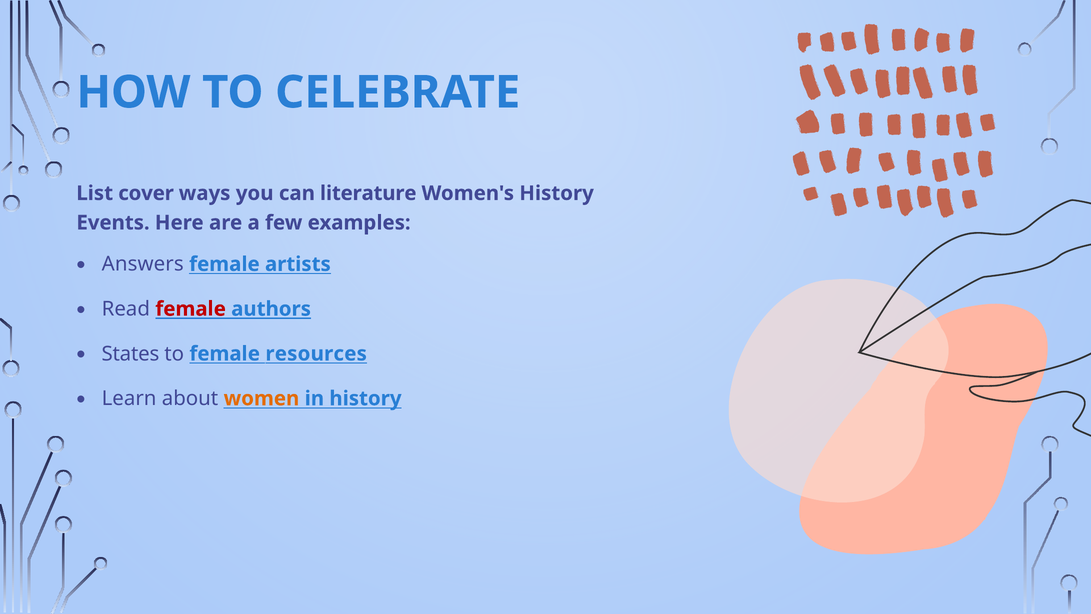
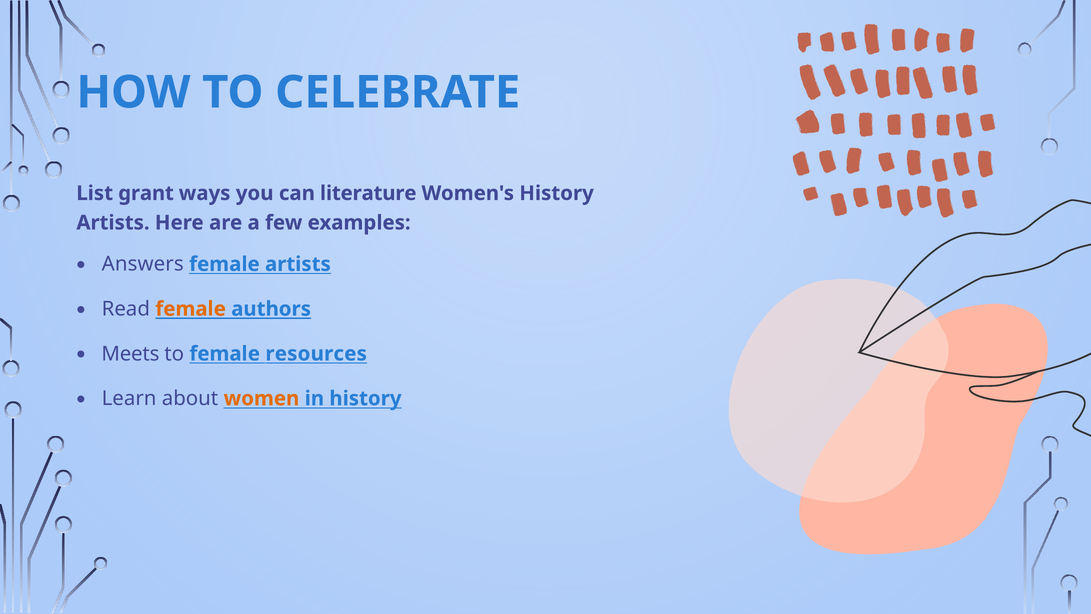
cover: cover -> grant
Events at (113, 223): Events -> Artists
female at (191, 309) colour: red -> orange
States: States -> Meets
